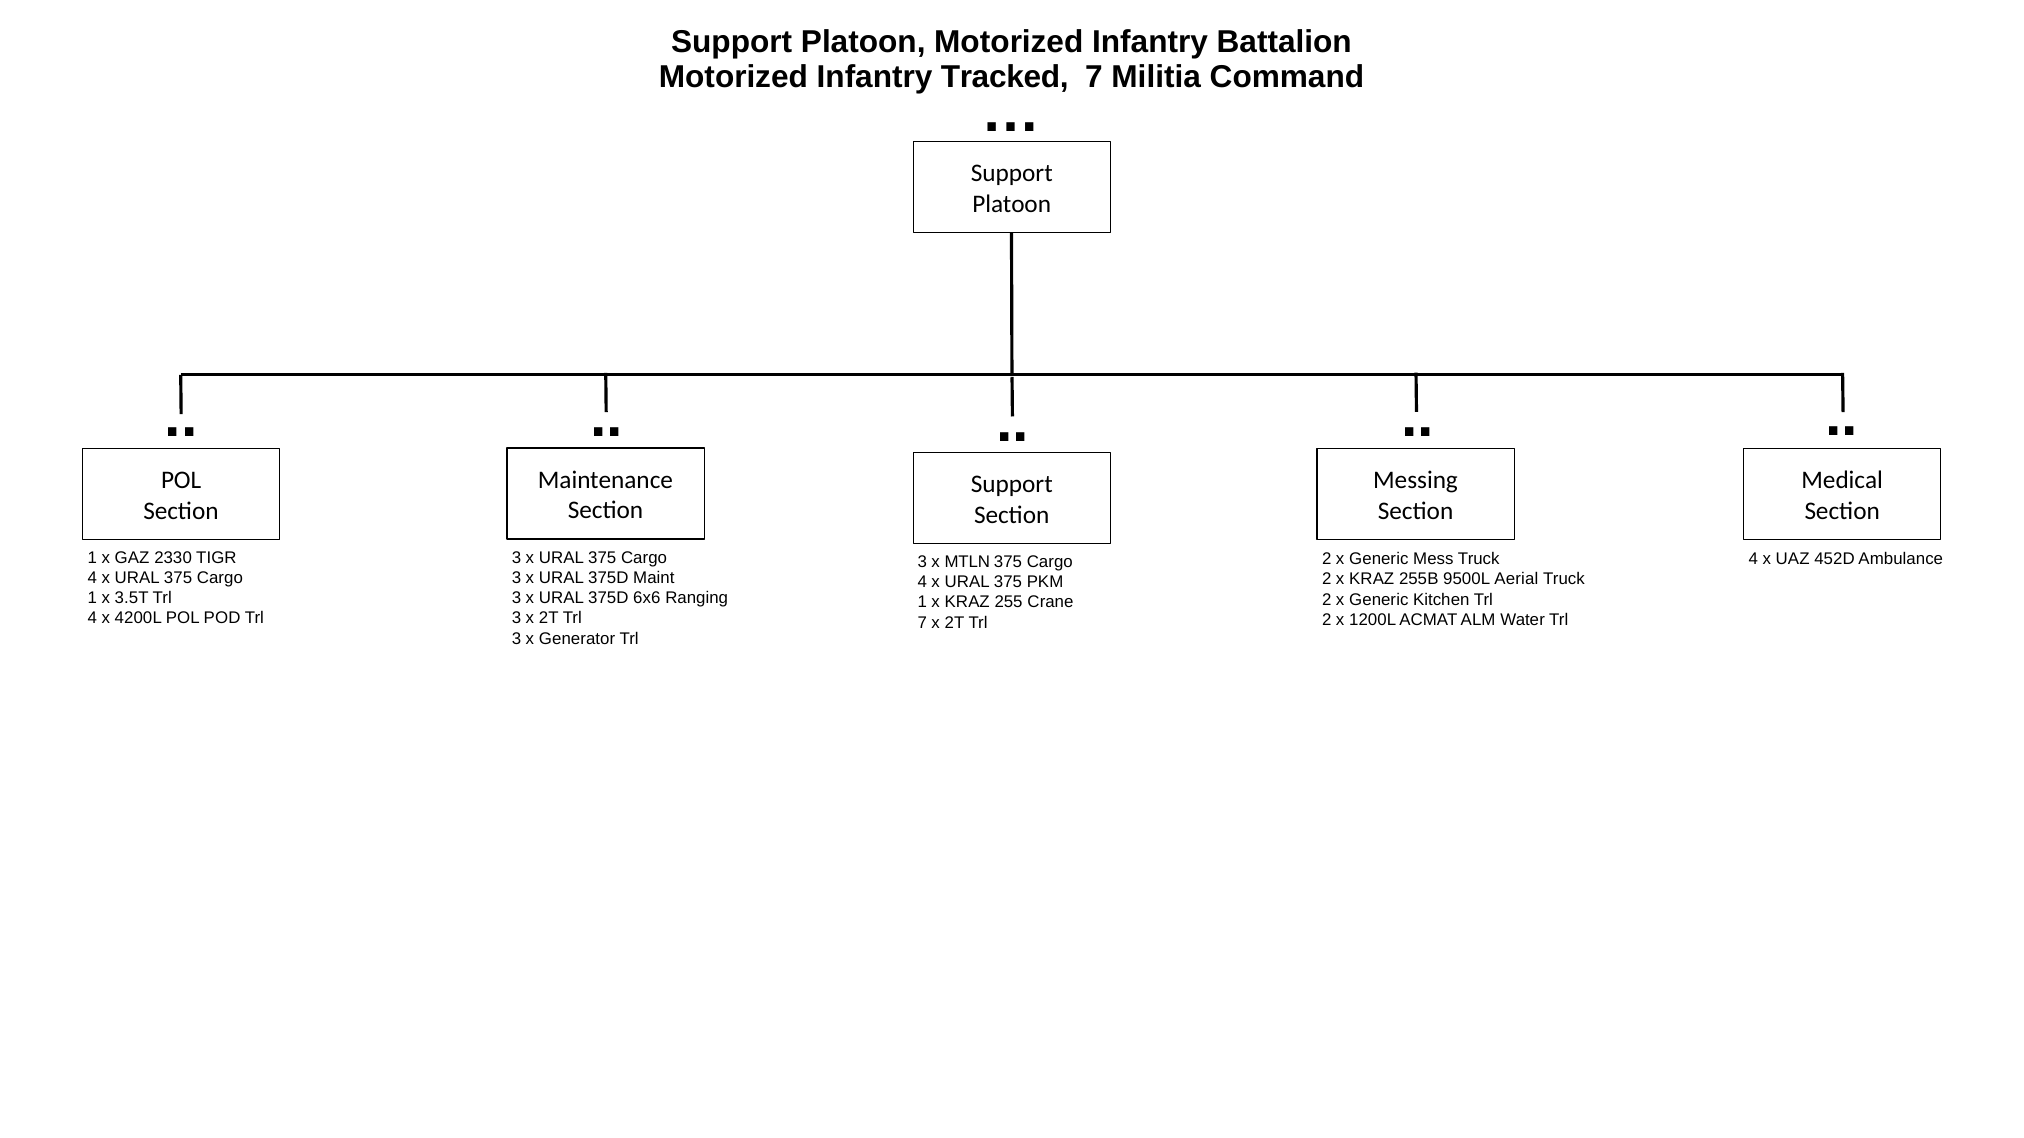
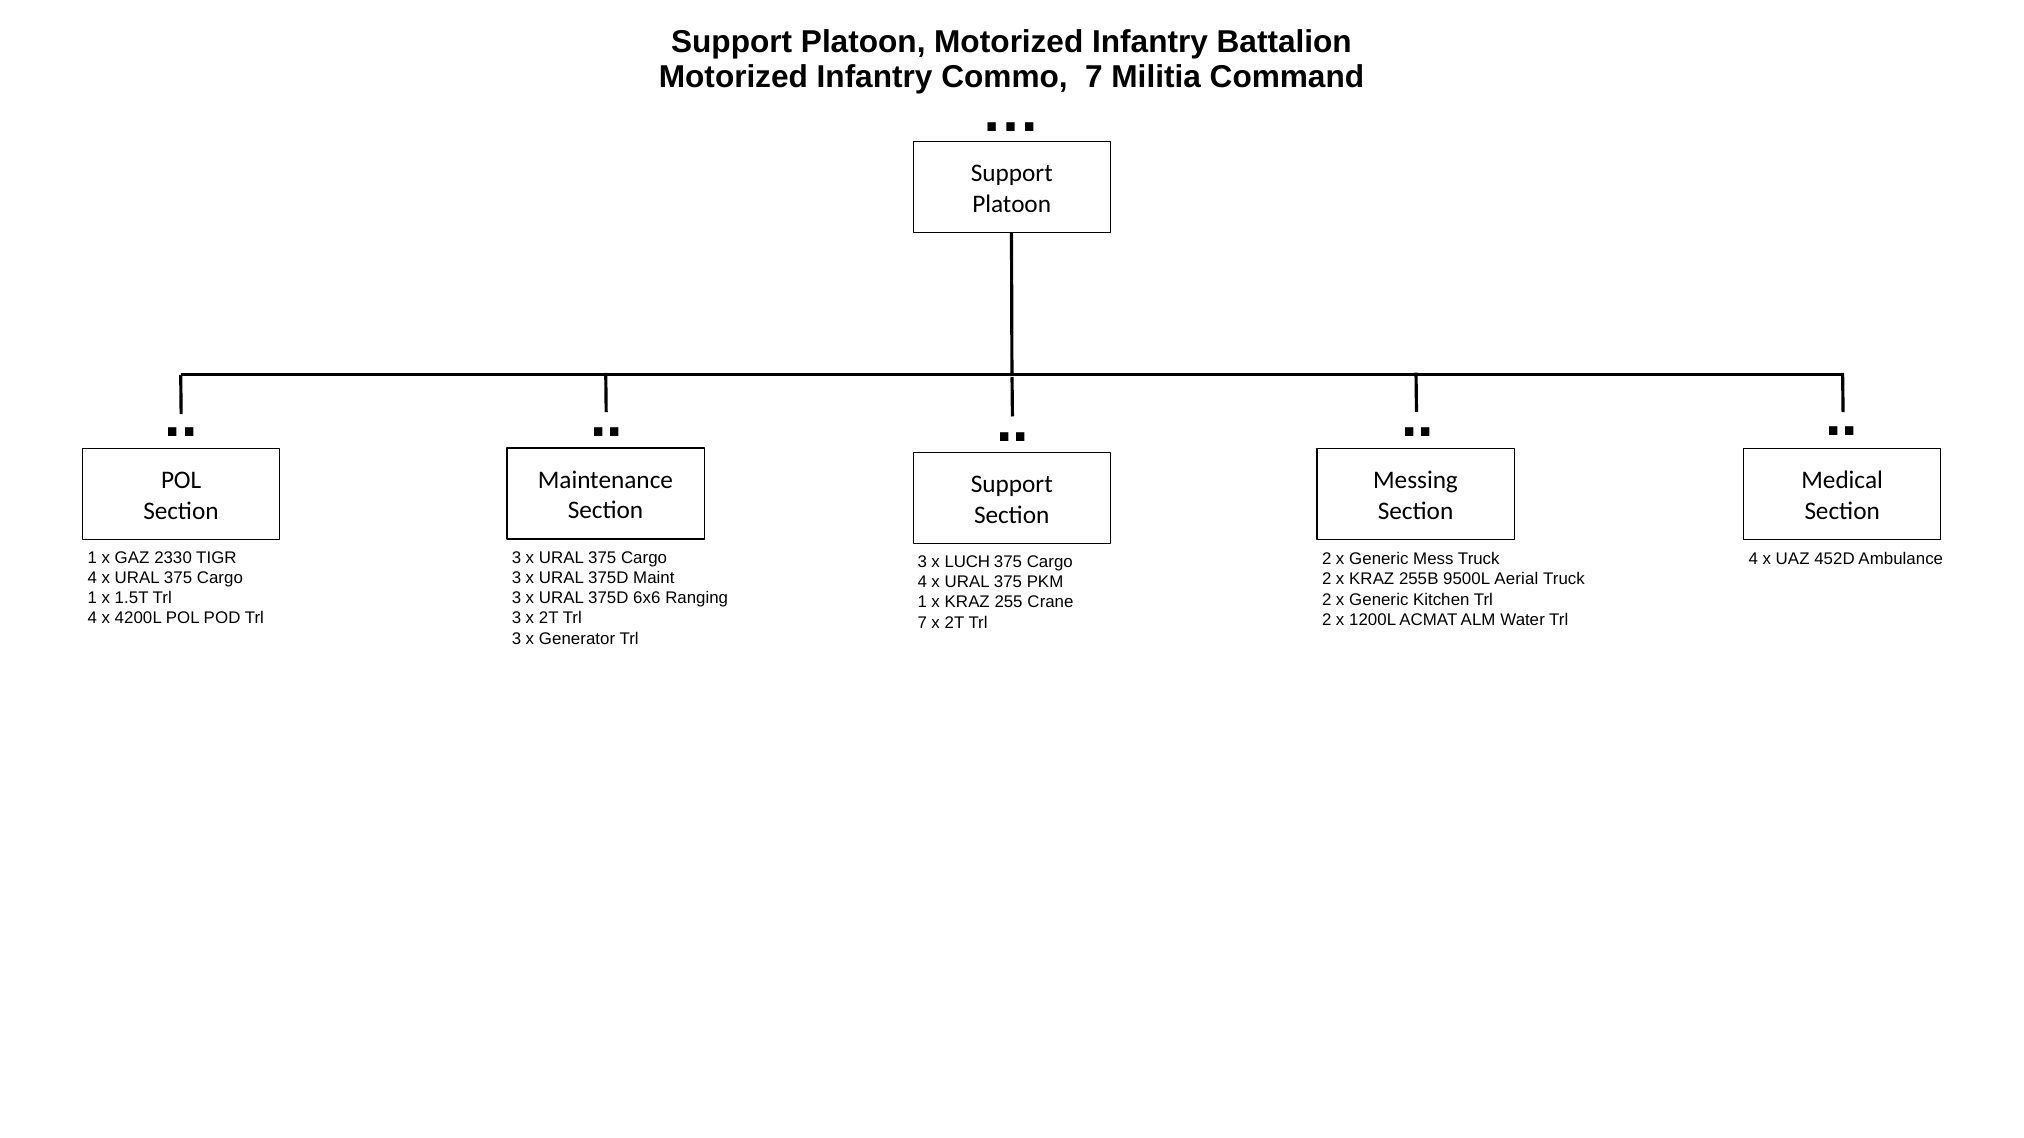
Tracked: Tracked -> Commo
MTLN: MTLN -> LUCH
3.5T: 3.5T -> 1.5T
